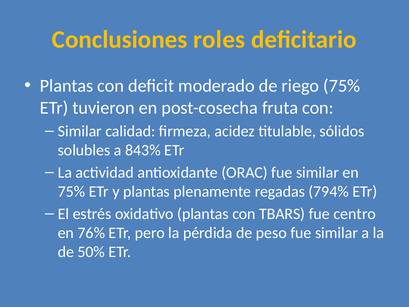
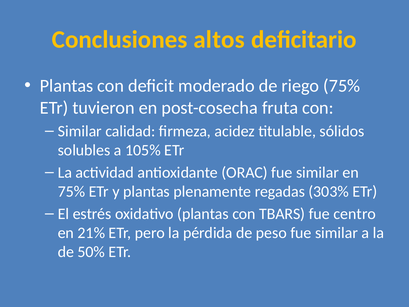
roles: roles -> altos
843%: 843% -> 105%
794%: 794% -> 303%
76%: 76% -> 21%
